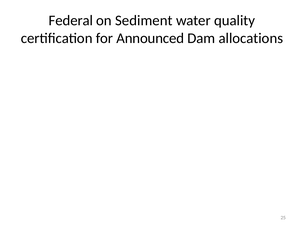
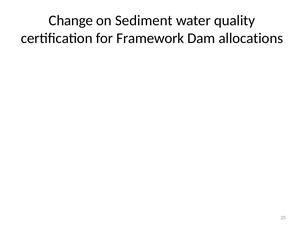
Federal: Federal -> Change
Announced: Announced -> Framework
